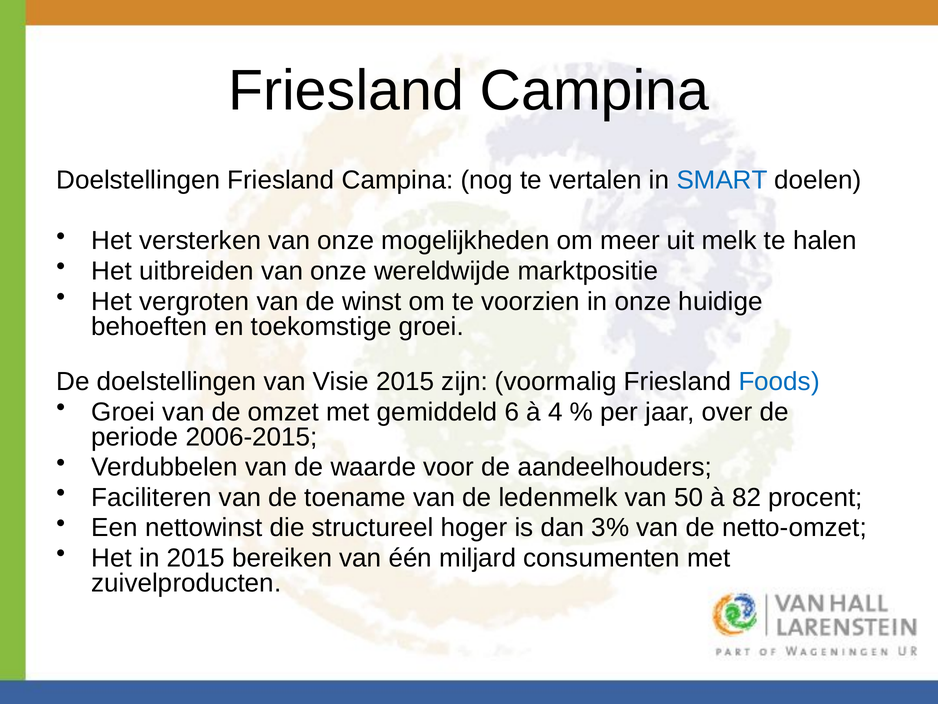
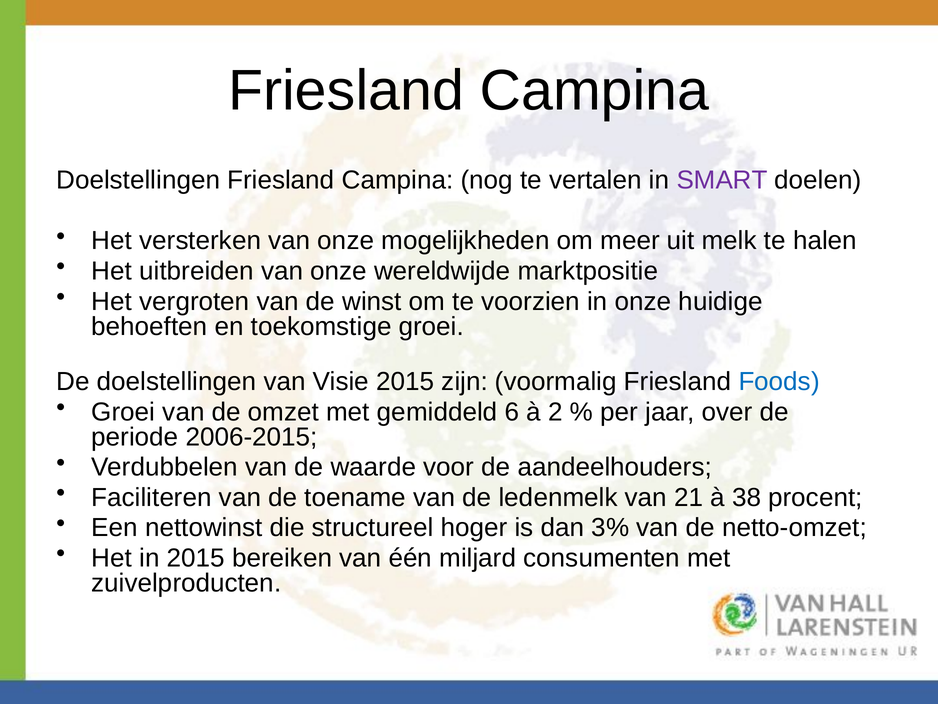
SMART colour: blue -> purple
4: 4 -> 2
50: 50 -> 21
82: 82 -> 38
